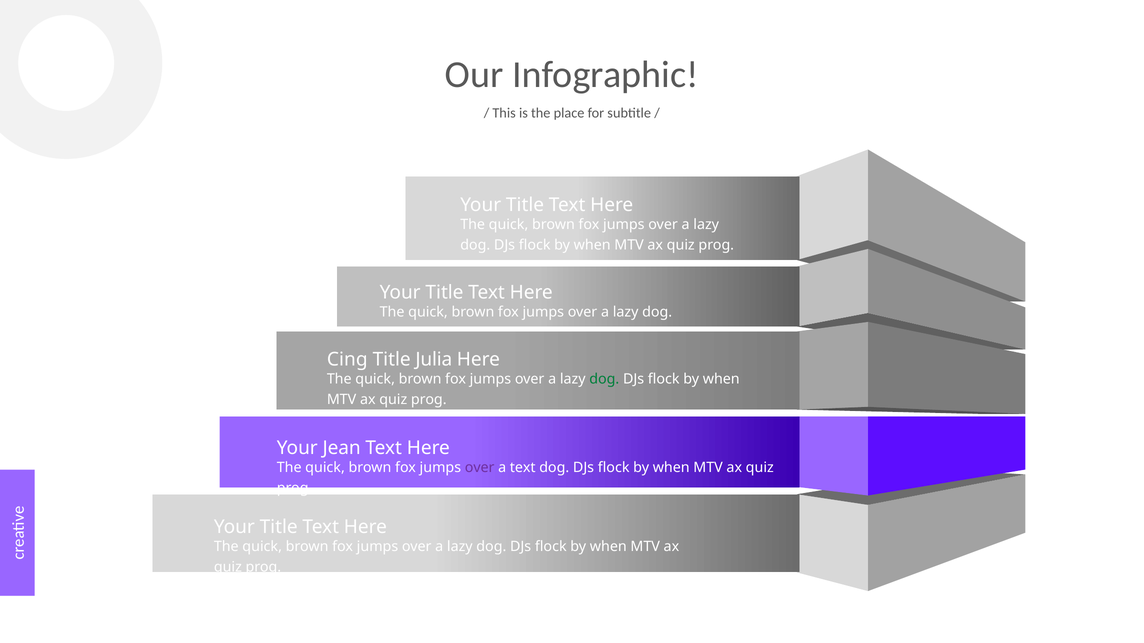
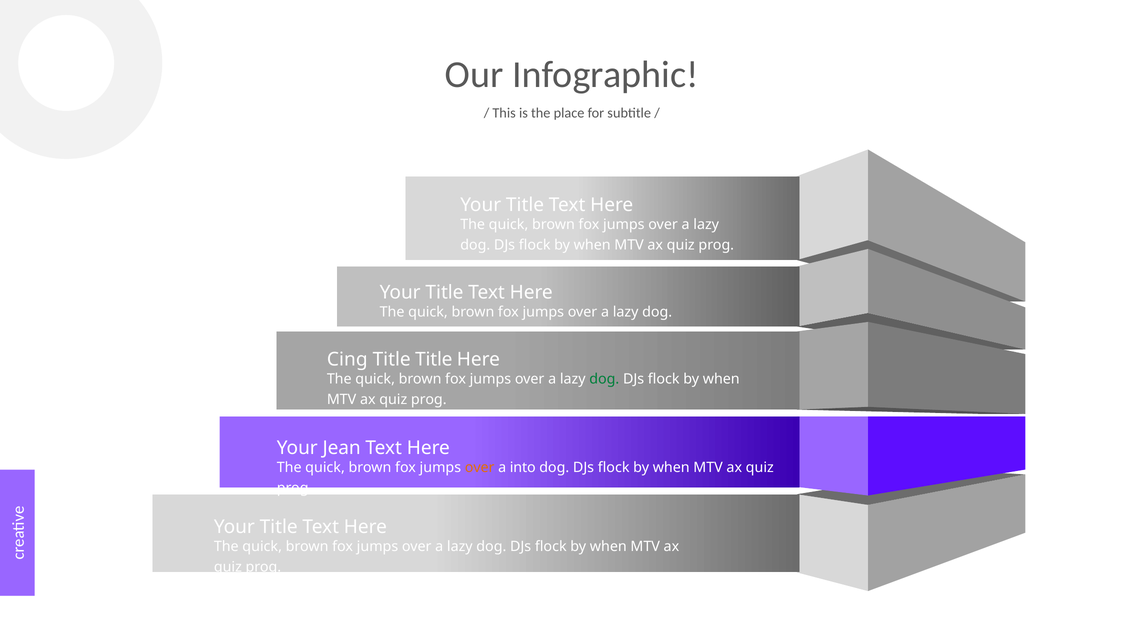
Title Julia: Julia -> Title
over at (480, 468) colour: purple -> orange
a text: text -> into
